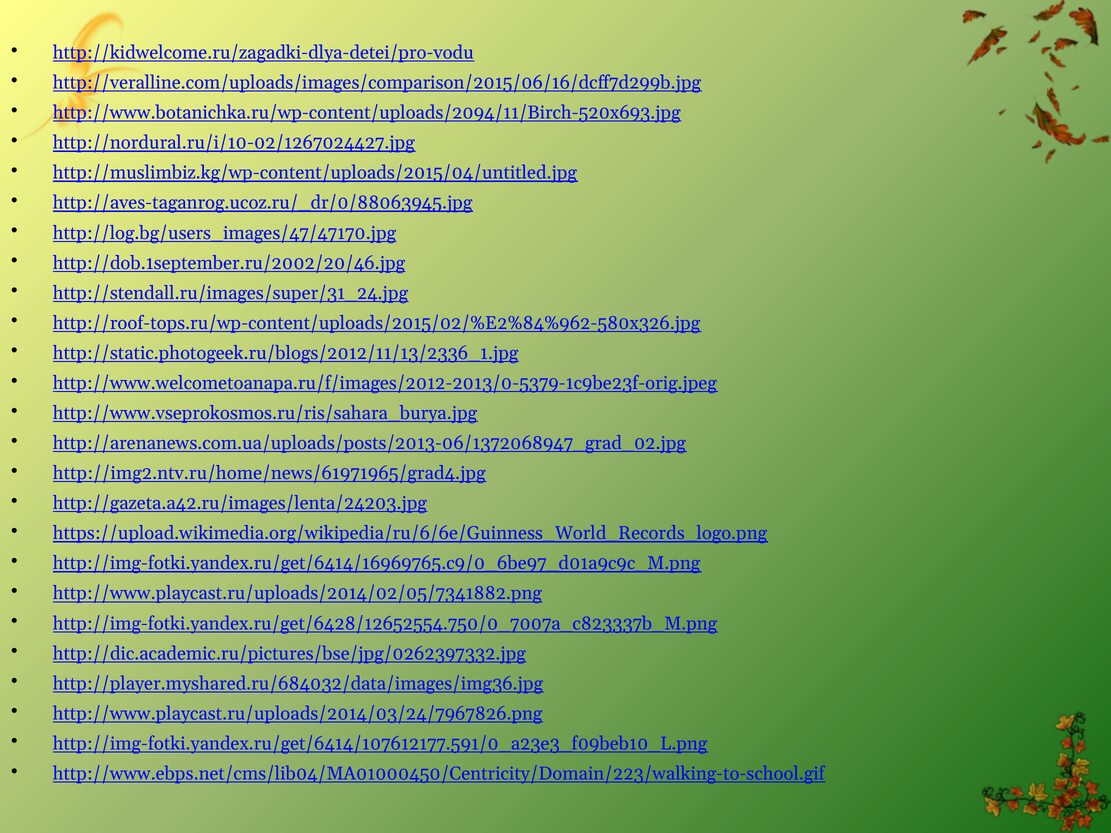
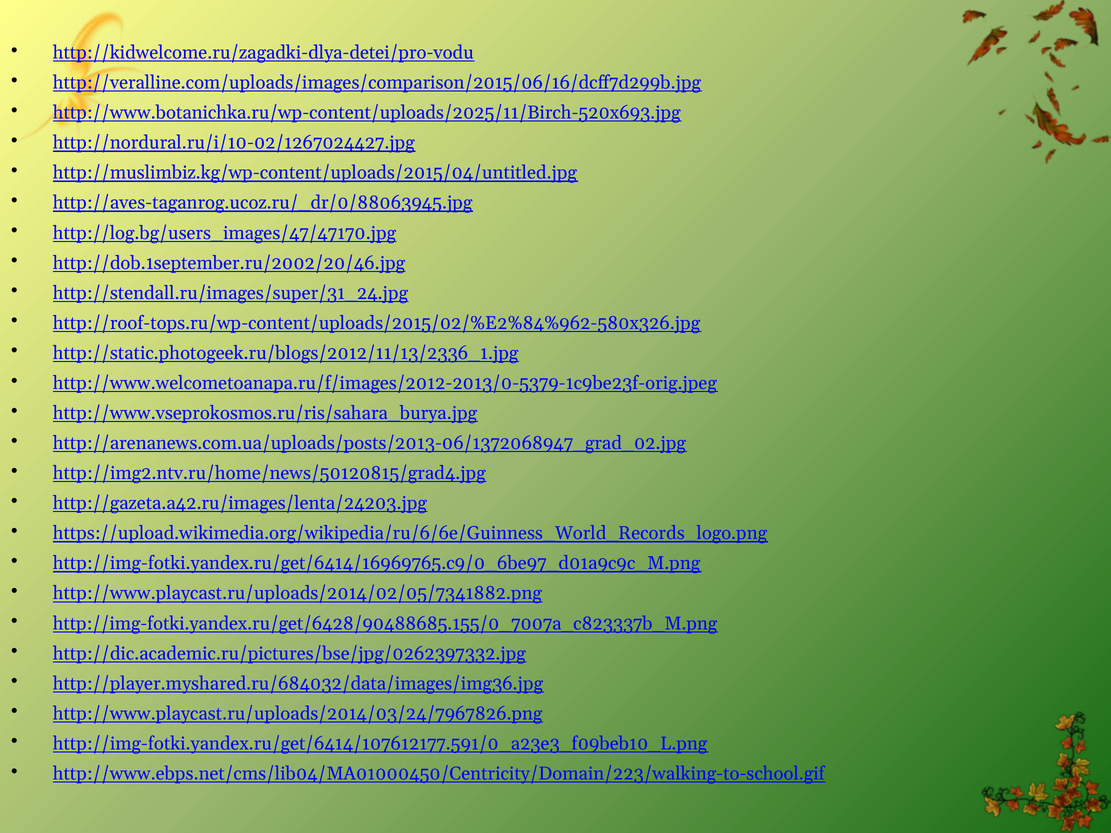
http://www.botanichka.ru/wp-content/uploads/2094/11/Birch-520x693.jpg: http://www.botanichka.ru/wp-content/uploads/2094/11/Birch-520x693.jpg -> http://www.botanichka.ru/wp-content/uploads/2025/11/Birch-520x693.jpg
http://img2.ntv.ru/home/news/61971965/grad4.jpg: http://img2.ntv.ru/home/news/61971965/grad4.jpg -> http://img2.ntv.ru/home/news/50120815/grad4.jpg
http://img-fotki.yandex.ru/get/6428/12652554.750/0_7007a_c823337b_M.png: http://img-fotki.yandex.ru/get/6428/12652554.750/0_7007a_c823337b_M.png -> http://img-fotki.yandex.ru/get/6428/90488685.155/0_7007a_c823337b_M.png
